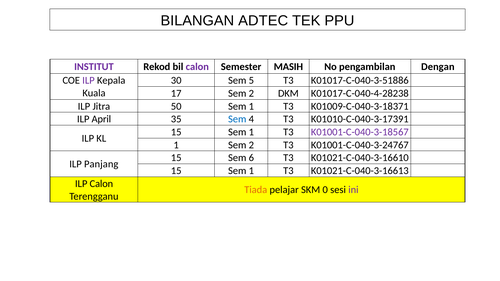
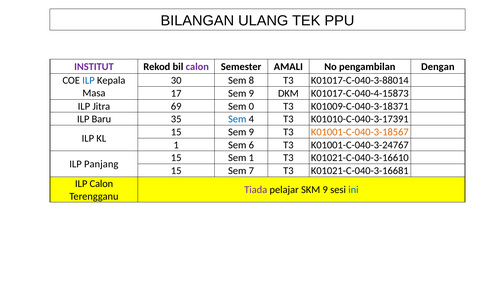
ADTEC: ADTEC -> ULANG
MASIH: MASIH -> AMALI
ILP at (89, 81) colour: purple -> blue
5: 5 -> 8
K01017-C-040-3-51886: K01017-C-040-3-51886 -> K01017-C-040-3-88014
Kuala: Kuala -> Masa
17 Sem 2: 2 -> 9
K01017-C-040-4-28238: K01017-C-040-4-28238 -> K01017-C-040-4-15873
50: 50 -> 69
1 at (251, 106): 1 -> 0
April: April -> Baru
1 at (251, 132): 1 -> 9
K01001-C-040-3-18567 colour: purple -> orange
1 Sem 2: 2 -> 6
Sem 6: 6 -> 1
1 at (251, 171): 1 -> 7
K01021-C-040-3-16613: K01021-C-040-3-16613 -> K01021-C-040-3-16681
Tiada colour: orange -> purple
SKM 0: 0 -> 9
ini colour: purple -> blue
